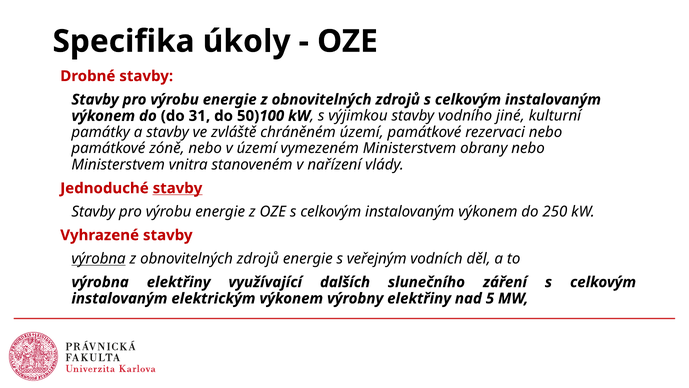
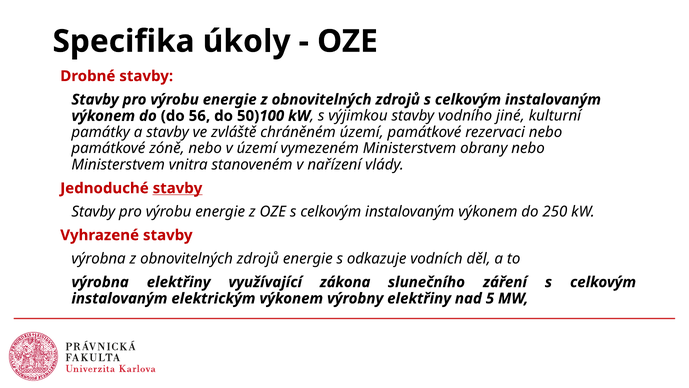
31: 31 -> 56
výrobna at (99, 258) underline: present -> none
veřejným: veřejným -> odkazuje
dalších: dalších -> zákona
